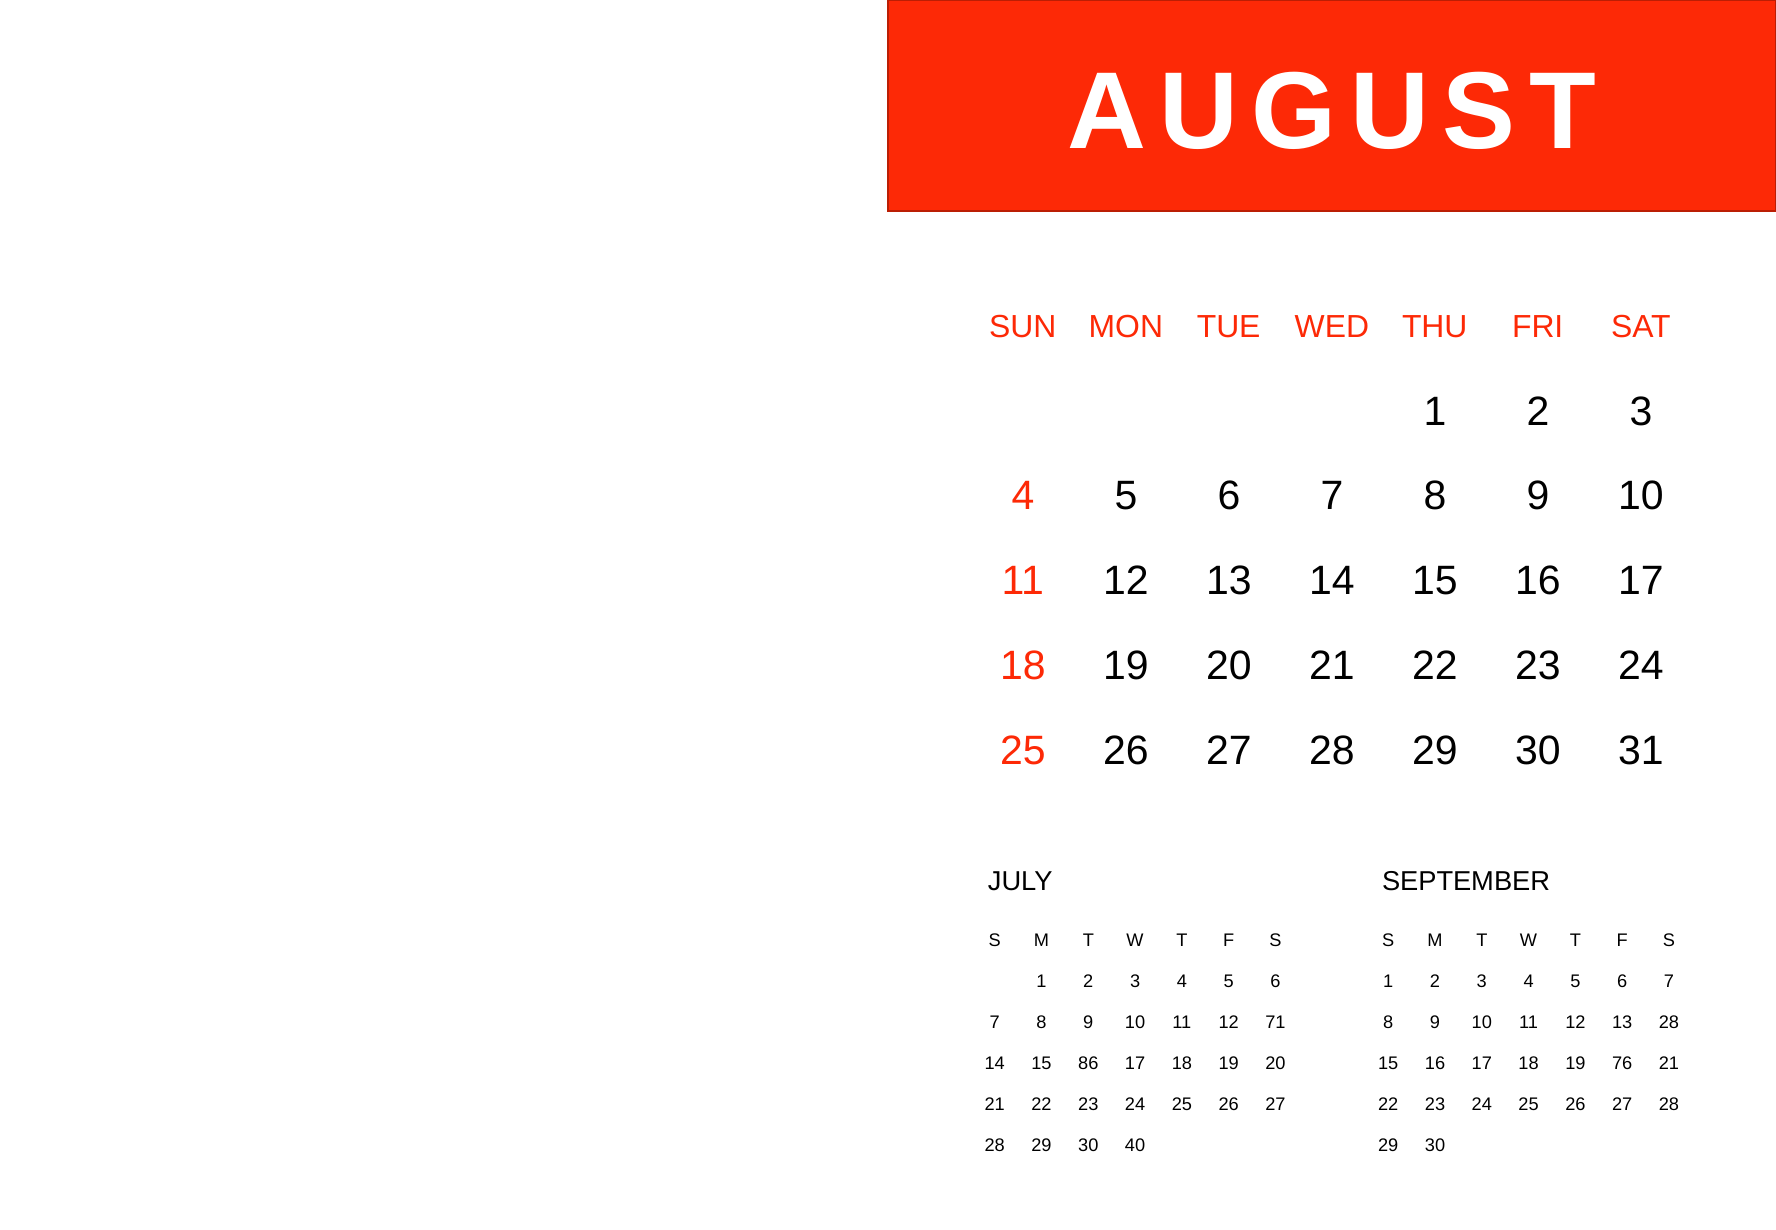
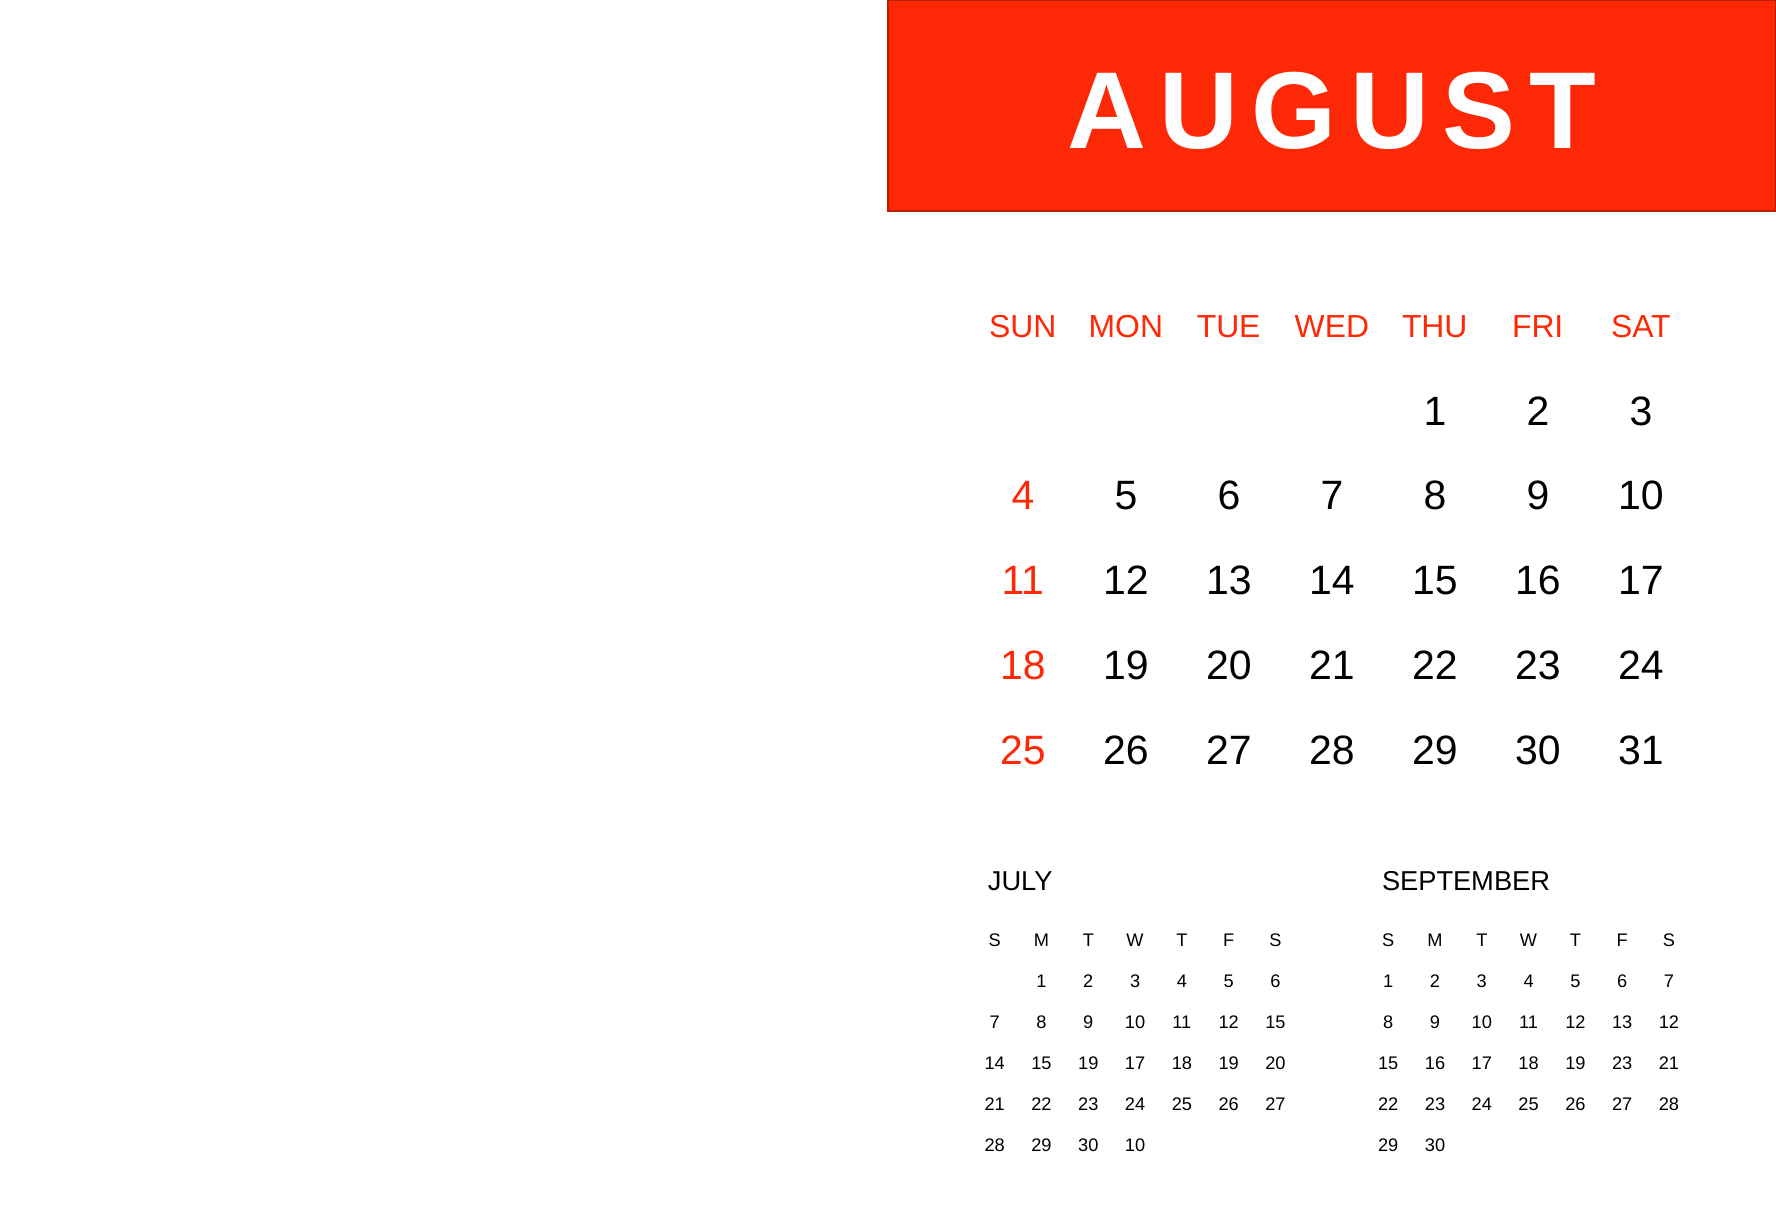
11 12 71: 71 -> 15
13 28: 28 -> 12
15 86: 86 -> 19
19 76: 76 -> 23
30 40: 40 -> 10
